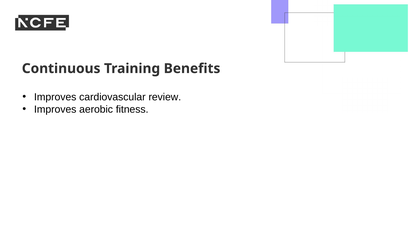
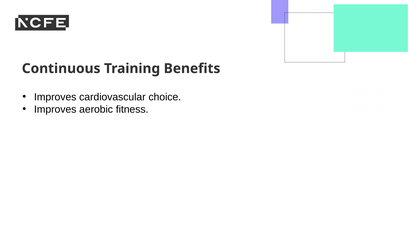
review: review -> choice
